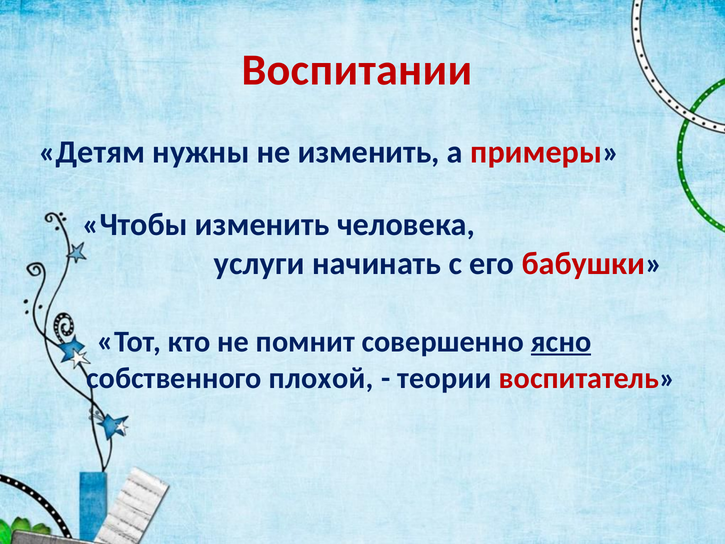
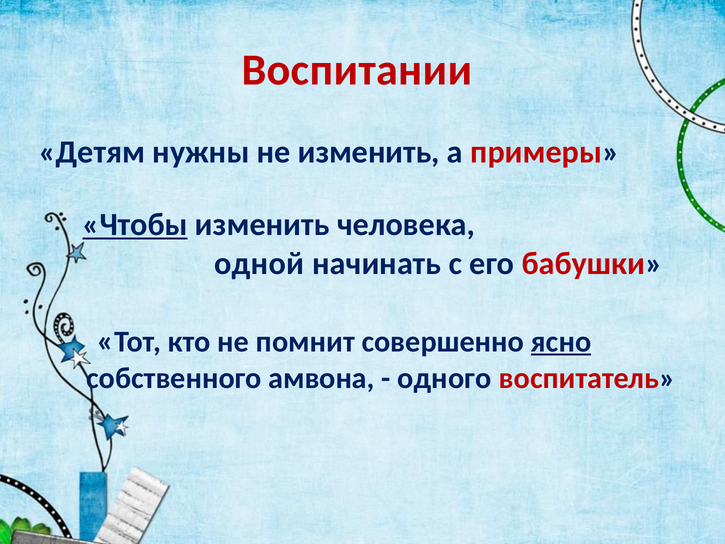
Чтобы underline: none -> present
услуги: услуги -> одной
плохой: плохой -> амвона
теории: теории -> одного
